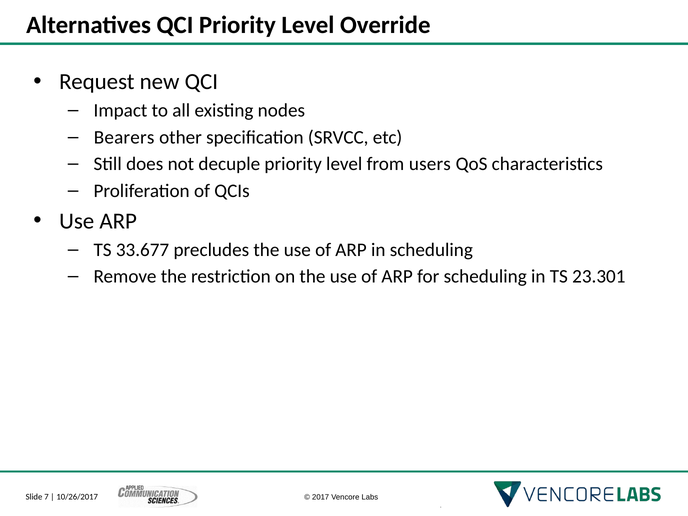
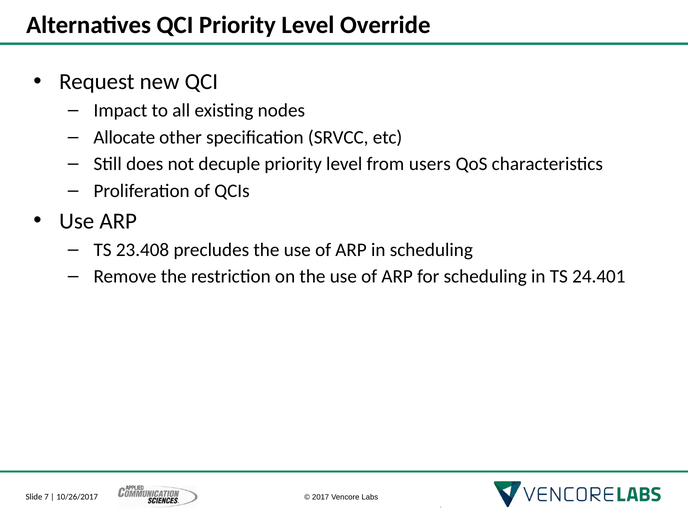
Bearers: Bearers -> Allocate
33.677: 33.677 -> 23.408
23.301: 23.301 -> 24.401
